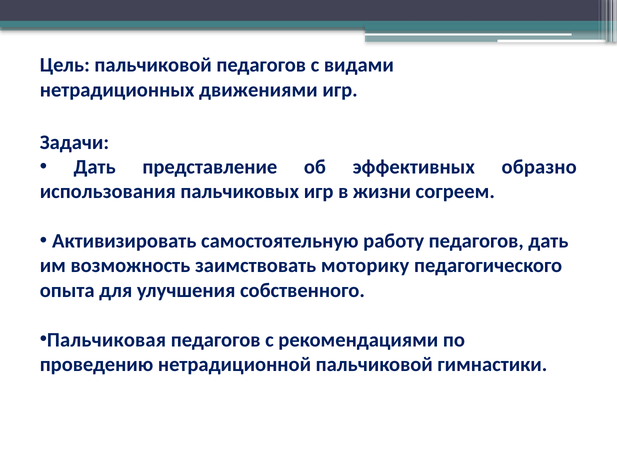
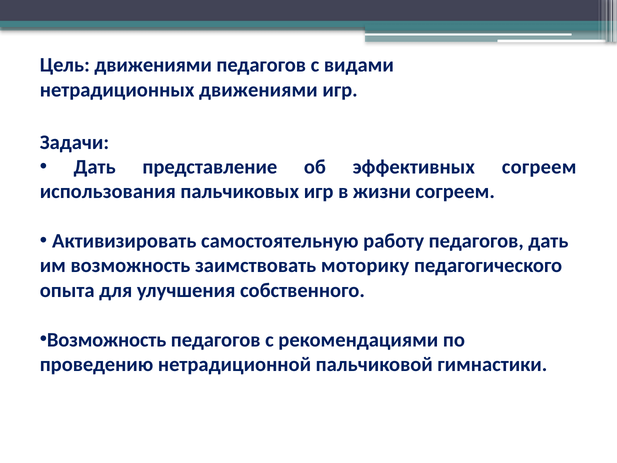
Цель пальчиковой: пальчиковой -> движениями
эффективных образно: образно -> согреем
Пальчиковая at (106, 340): Пальчиковая -> Возможность
